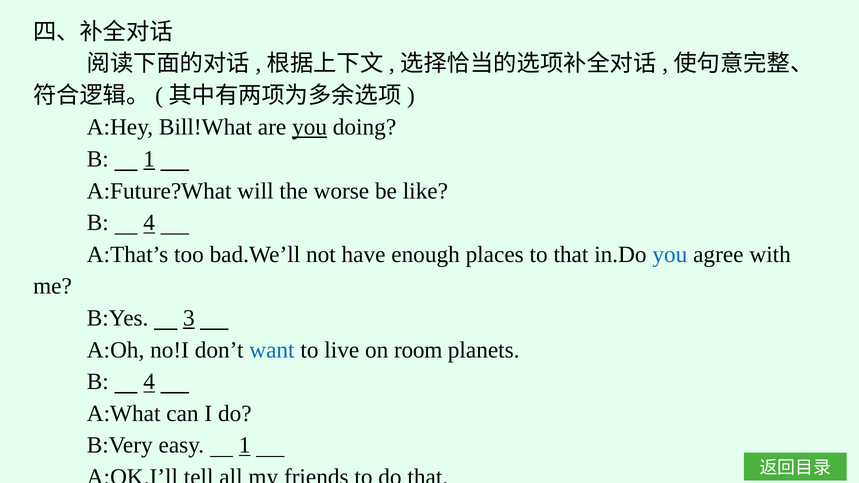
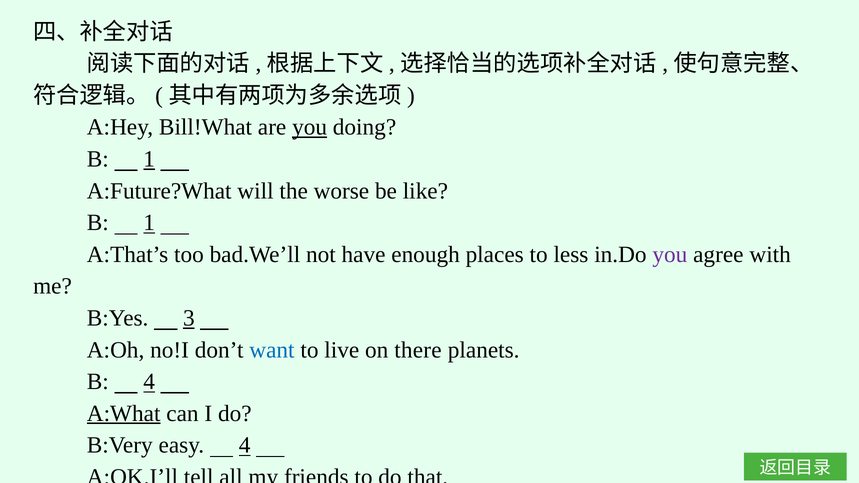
4 at (149, 223): 4 -> 1
to that: that -> less
you at (670, 255) colour: blue -> purple
room: room -> there
A:What underline: none -> present
easy 1: 1 -> 4
